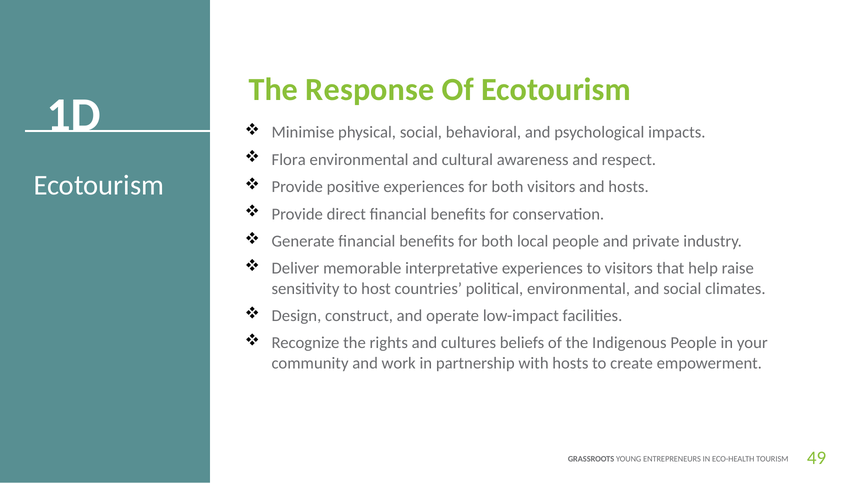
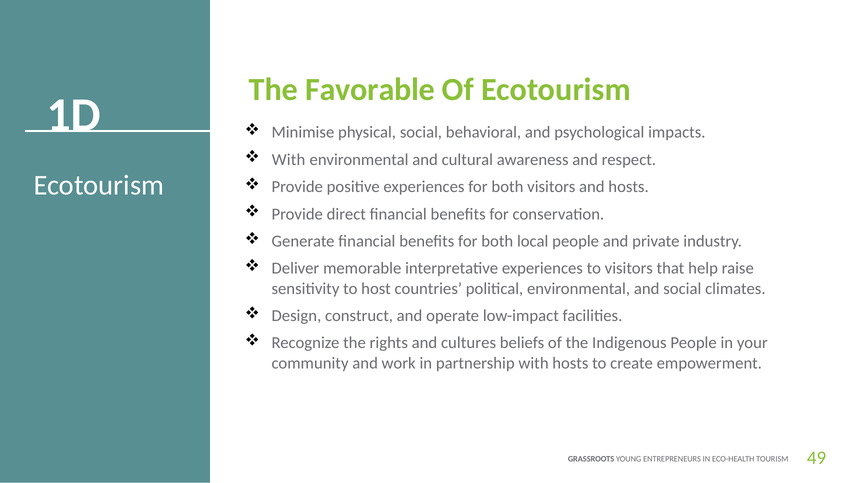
Response: Response -> Favorable
Flora at (289, 160): Flora -> With
